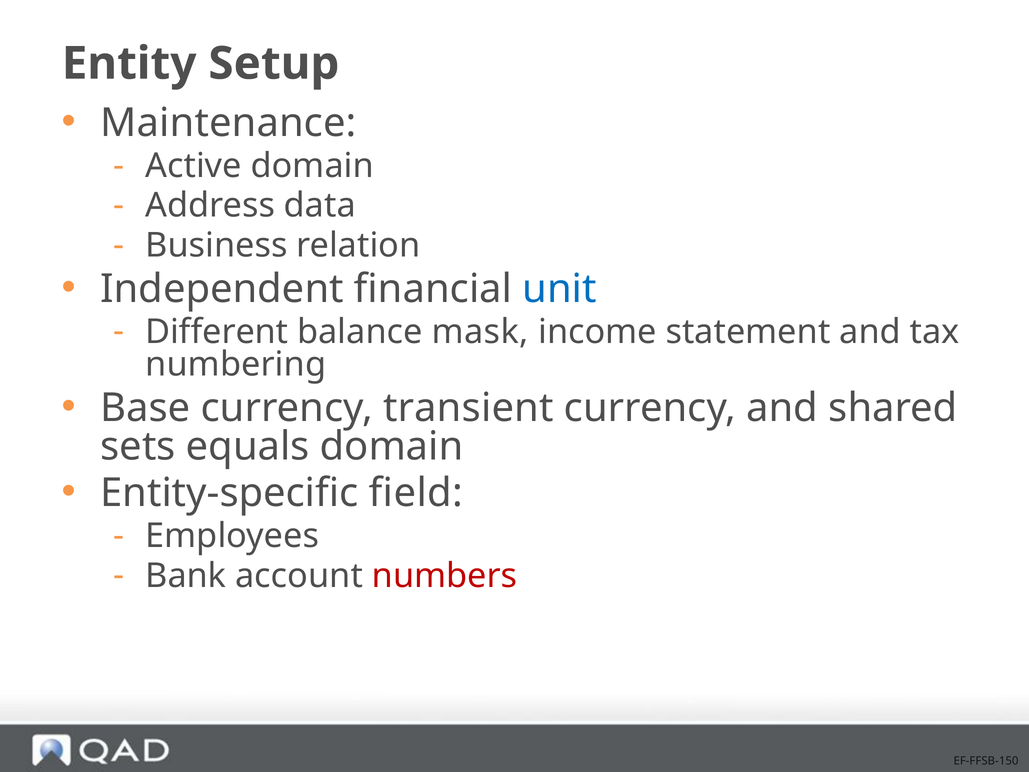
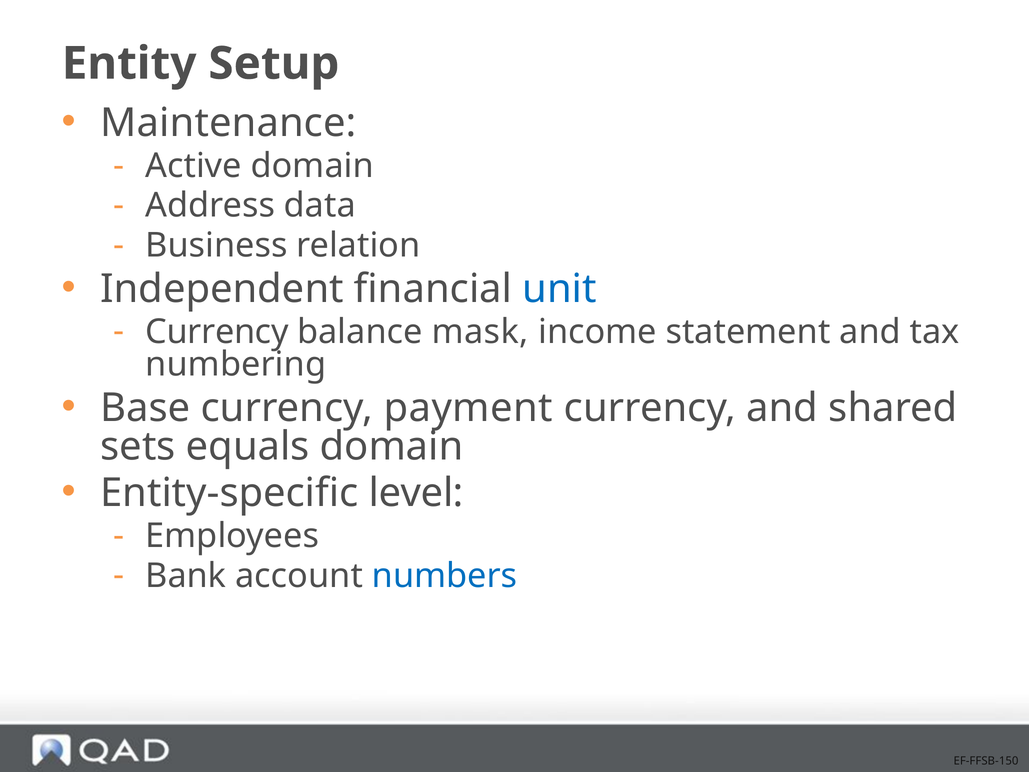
Different at (217, 332): Different -> Currency
transient: transient -> payment
field: field -> level
numbers colour: red -> blue
